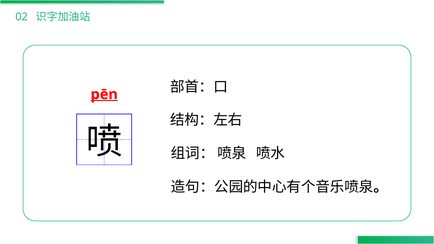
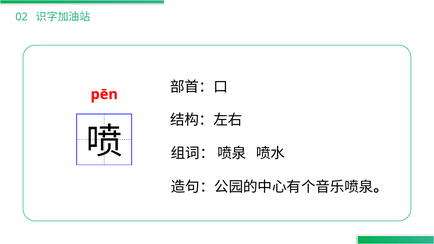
pēn underline: present -> none
